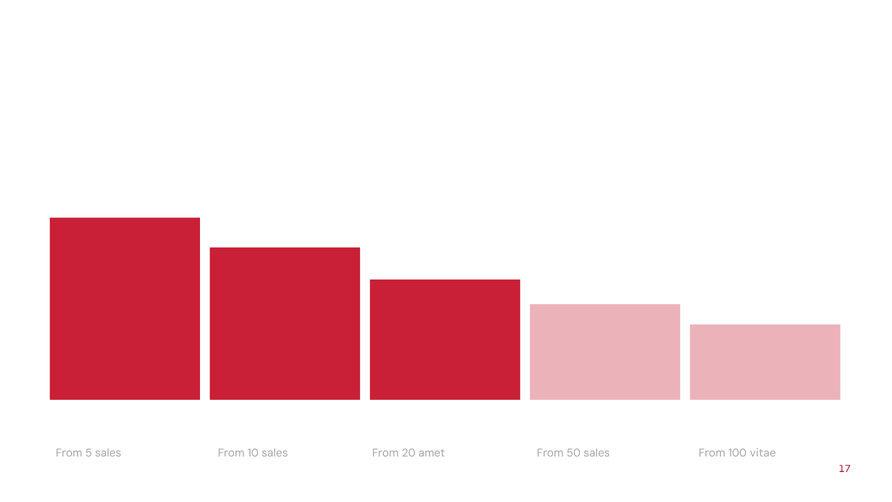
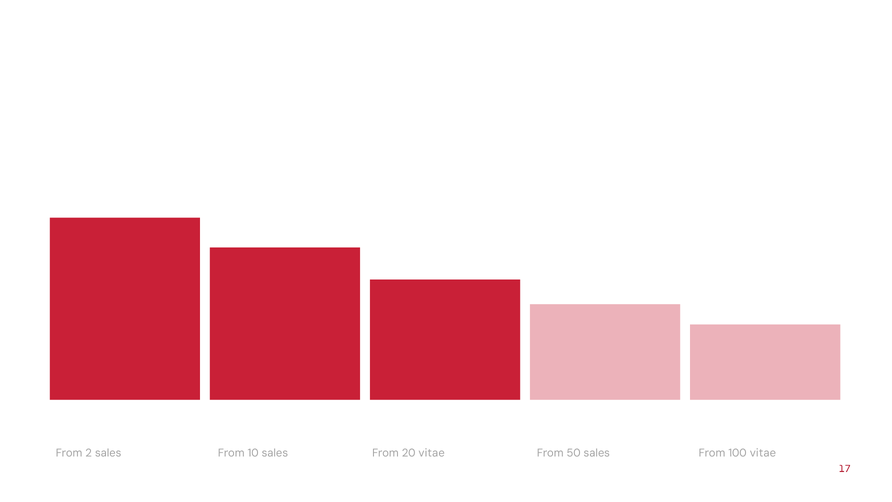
5: 5 -> 2
20 amet: amet -> vitae
